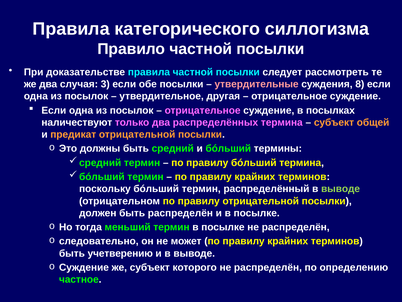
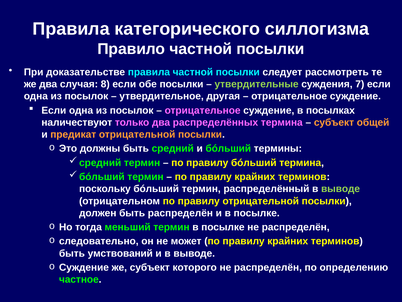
3: 3 -> 8
утвердительные colour: pink -> light green
8: 8 -> 7
учетверению: учетверению -> умствований
